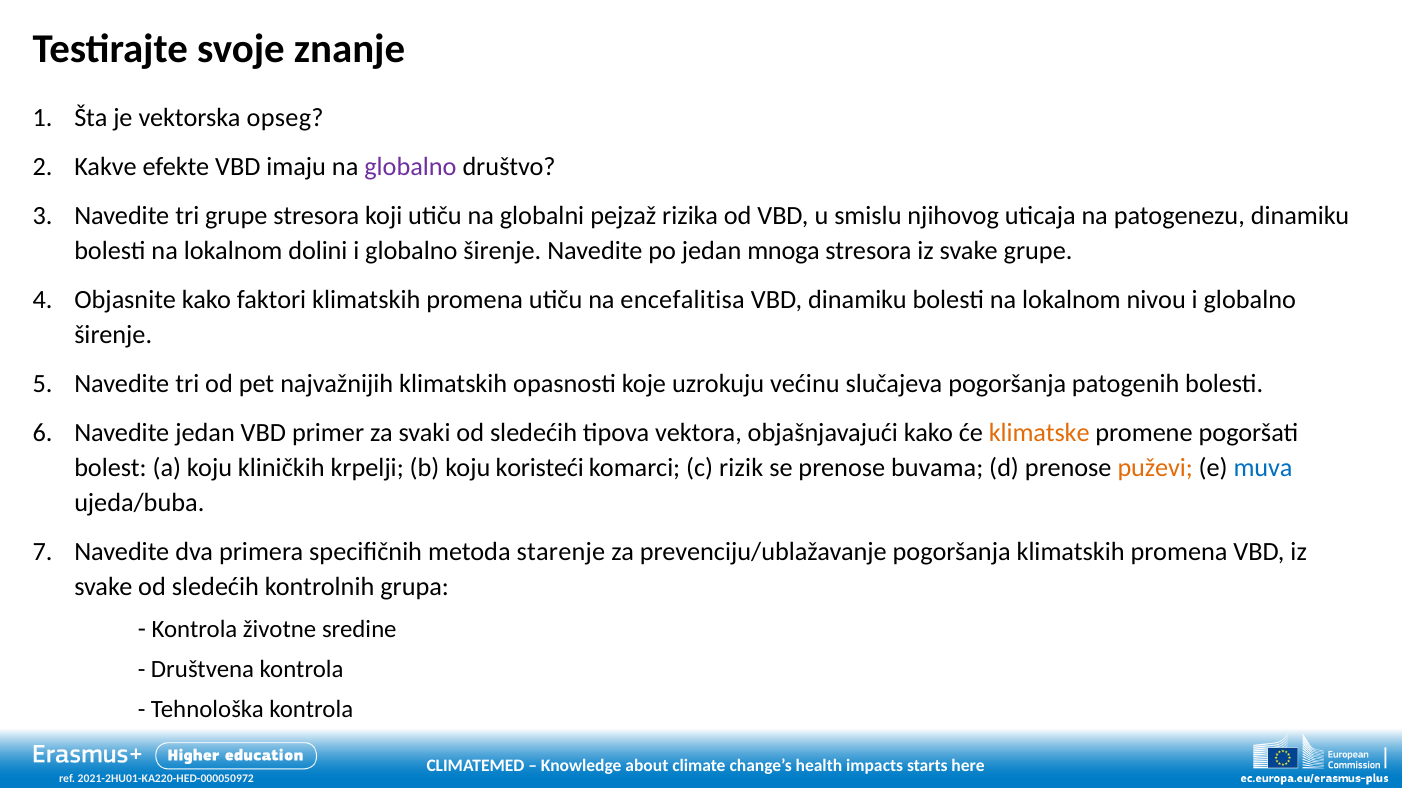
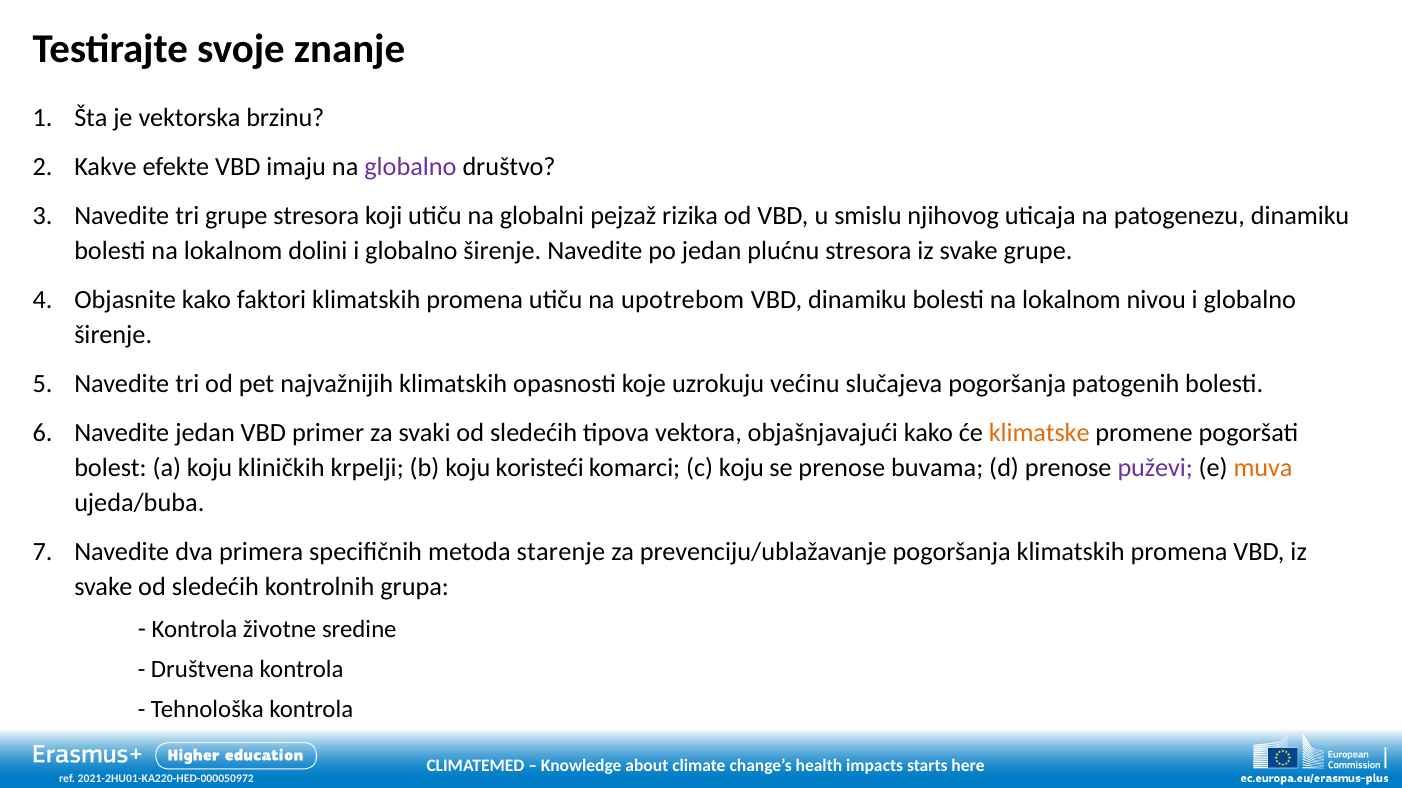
opseg: opseg -> brzinu
mnoga: mnoga -> plućnu
encefalitisa: encefalitisa -> upotrebom
c rizik: rizik -> koju
puževi colour: orange -> purple
muva colour: blue -> orange
